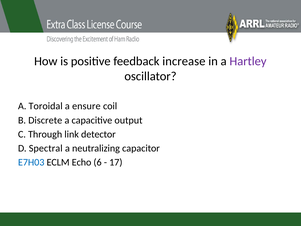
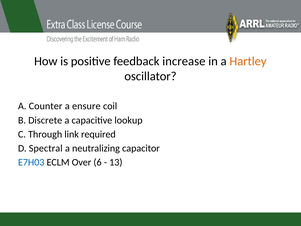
Hartley colour: purple -> orange
Toroidal: Toroidal -> Counter
output: output -> lookup
detector: detector -> required
Echo: Echo -> Over
17: 17 -> 13
